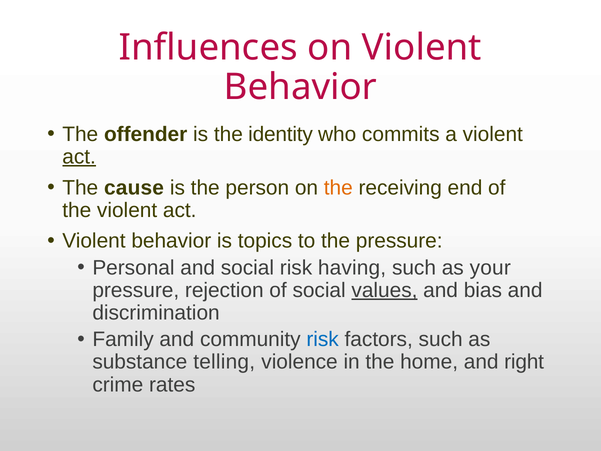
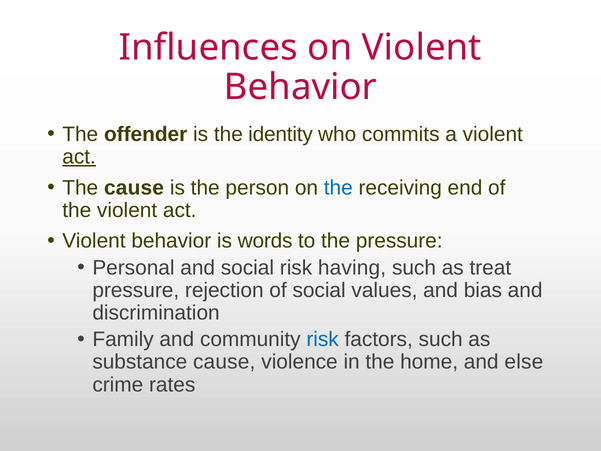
the at (338, 188) colour: orange -> blue
topics: topics -> words
your: your -> treat
values underline: present -> none
substance telling: telling -> cause
right: right -> else
